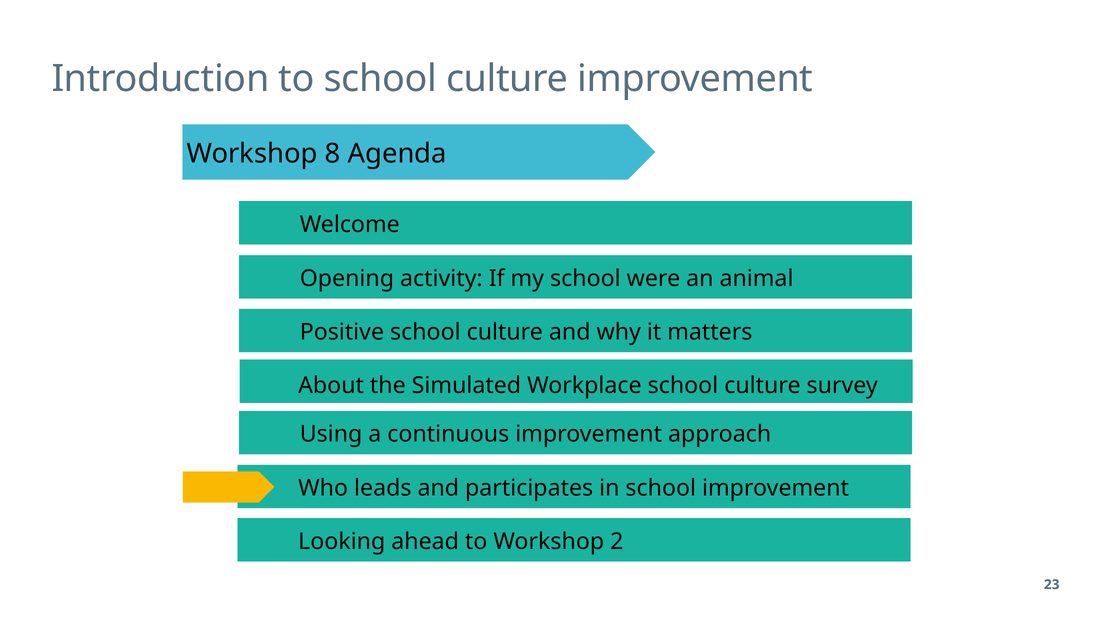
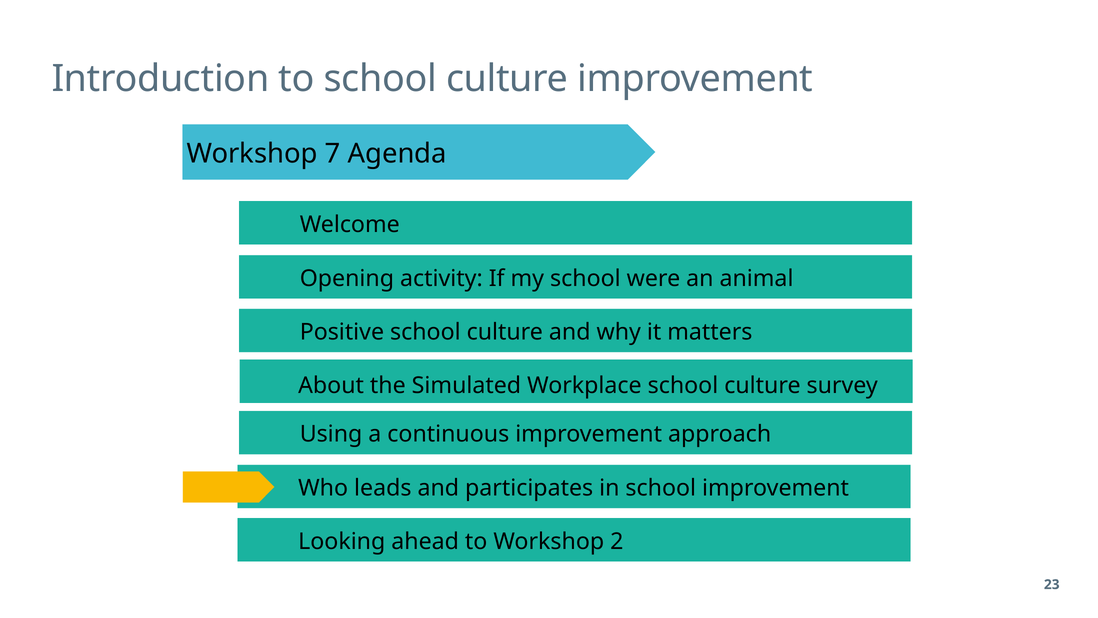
8: 8 -> 7
